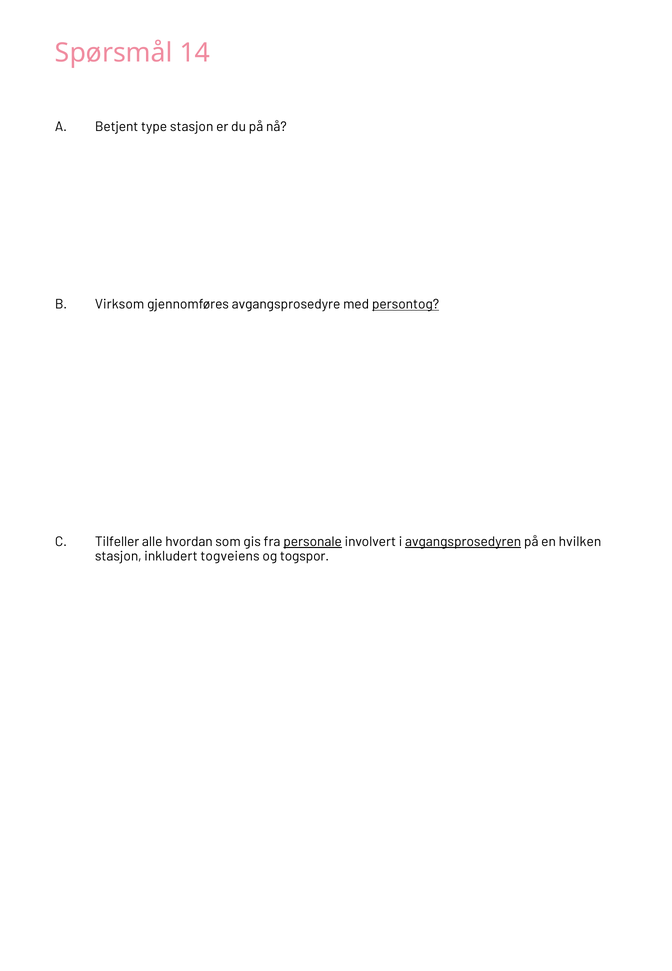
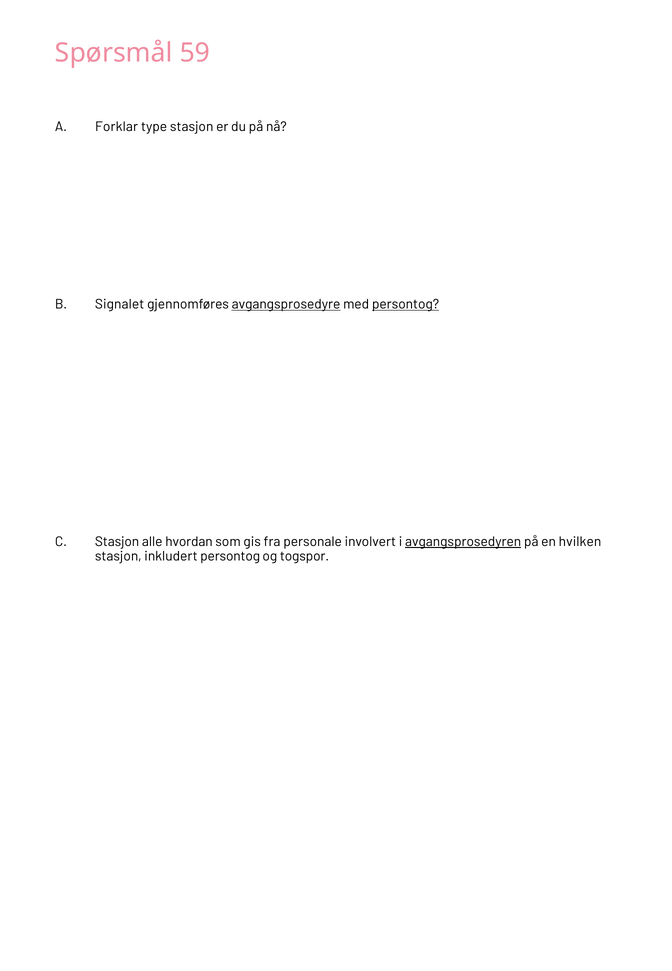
14: 14 -> 59
Betjent: Betjent -> Forklar
Virksom: Virksom -> Signalet
avgangsprosedyre underline: none -> present
Tilfeller at (117, 541): Tilfeller -> Stasjon
personale underline: present -> none
inkludert togveiens: togveiens -> persontog
